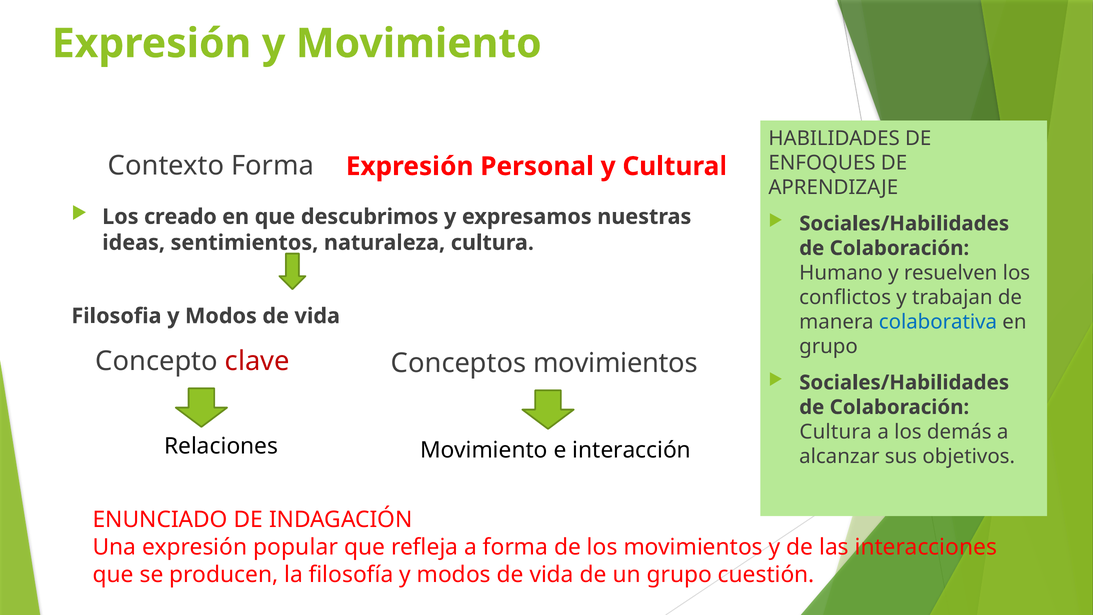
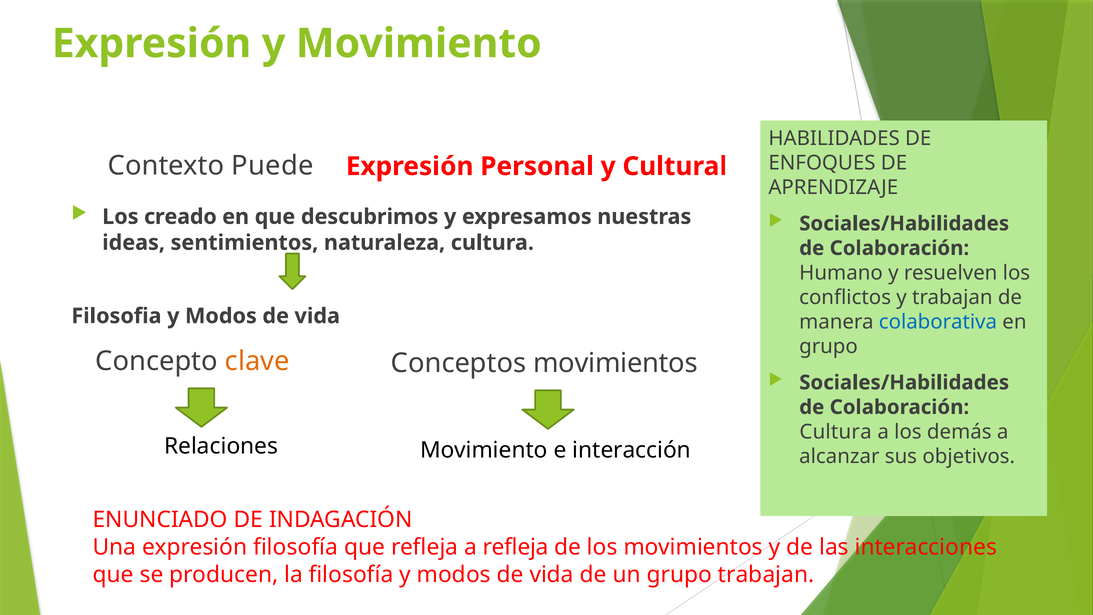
Contexto Forma: Forma -> Puede
clave colour: red -> orange
expresión popular: popular -> filosofía
a forma: forma -> refleja
grupo cuestión: cuestión -> trabajan
